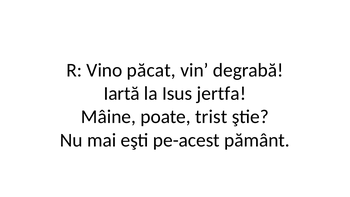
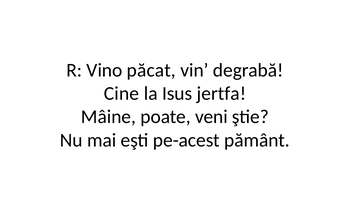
Iartă: Iartă -> Cine
trist: trist -> veni
